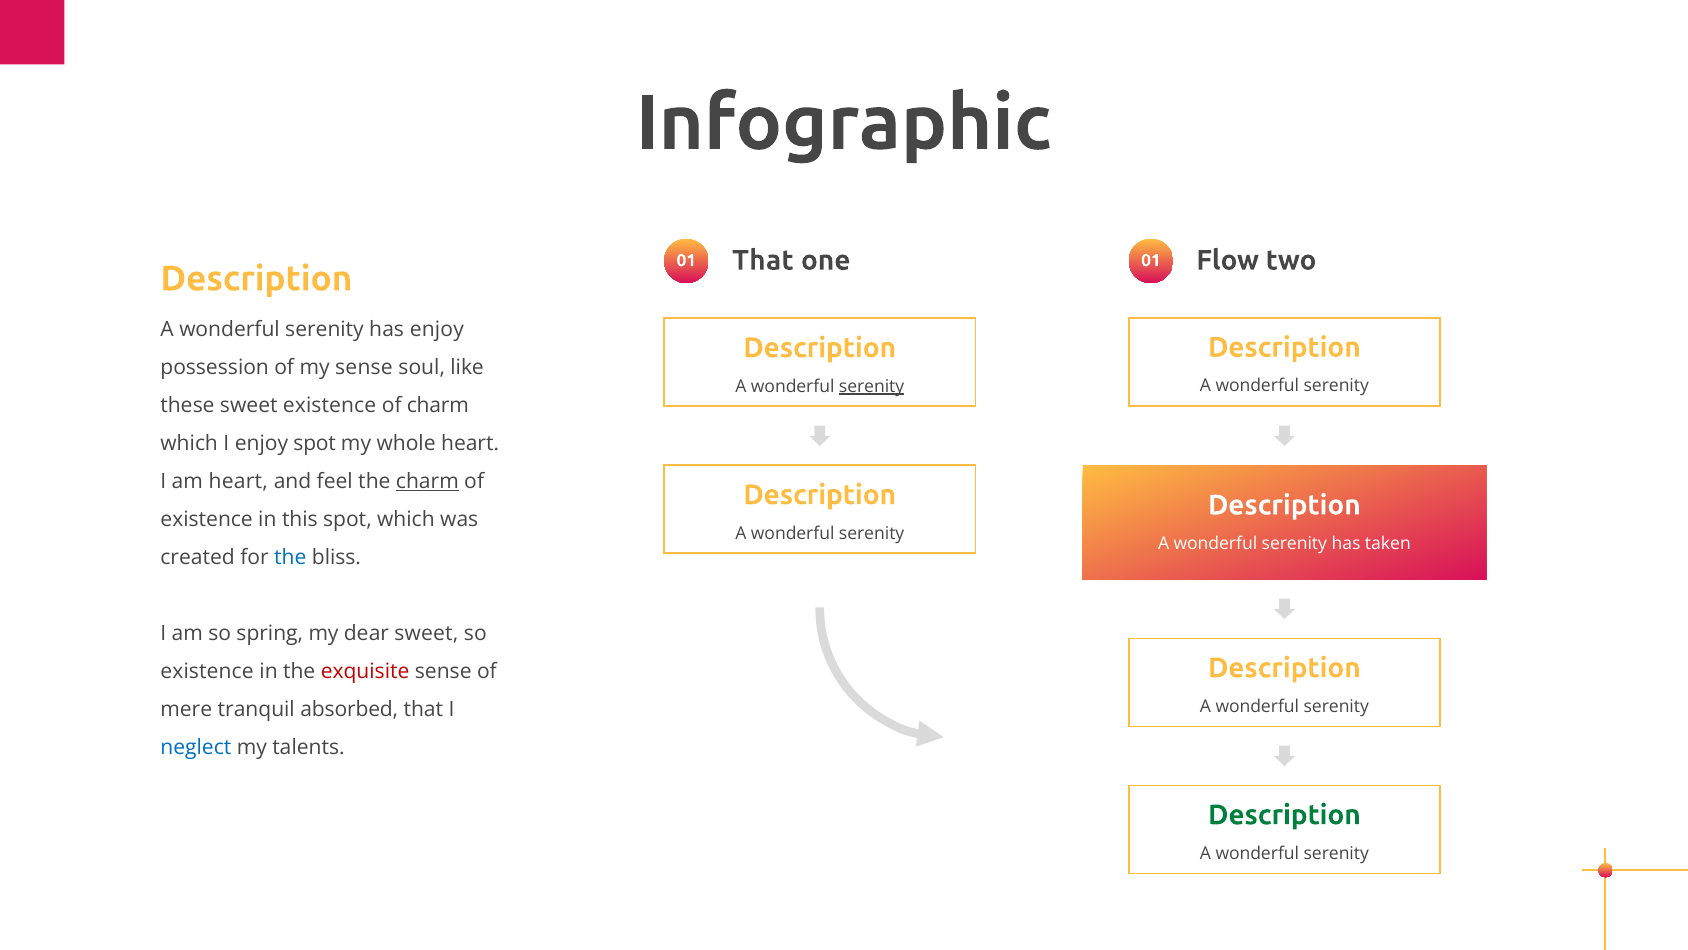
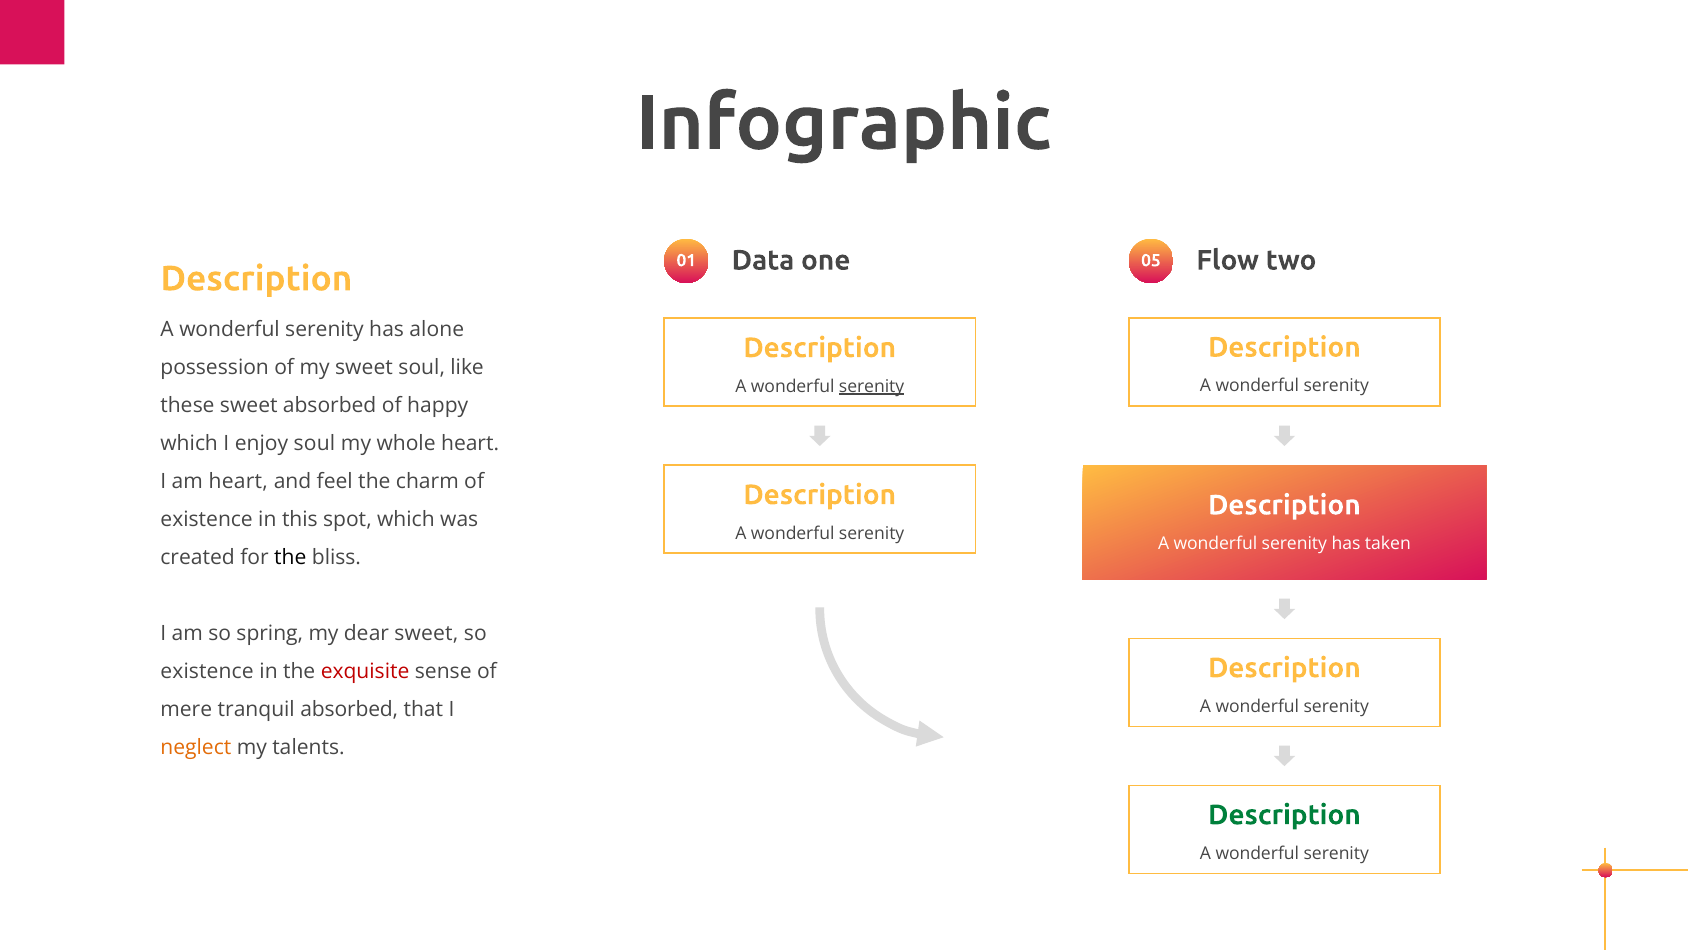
01 That: That -> Data
one 01: 01 -> 05
has enjoy: enjoy -> alone
my sense: sense -> sweet
sweet existence: existence -> absorbed
of charm: charm -> happy
enjoy spot: spot -> soul
charm at (427, 481) underline: present -> none
the at (290, 557) colour: blue -> black
neglect colour: blue -> orange
